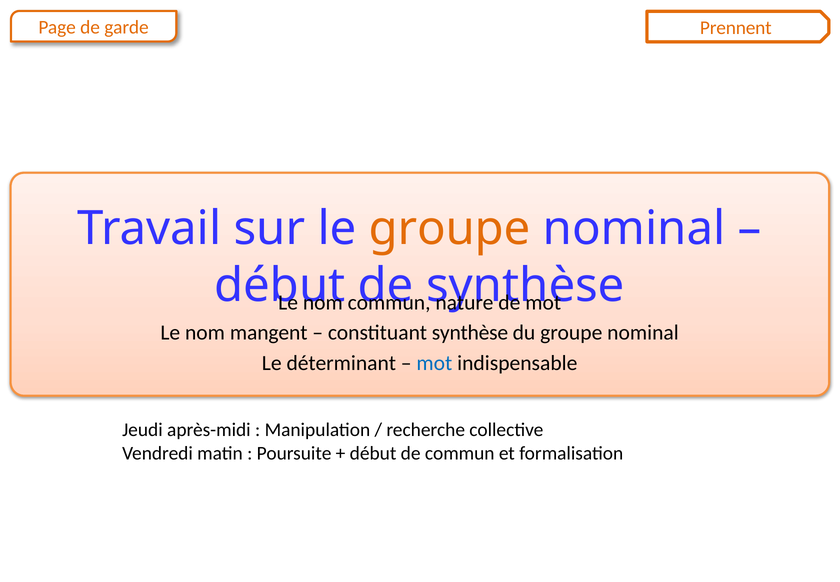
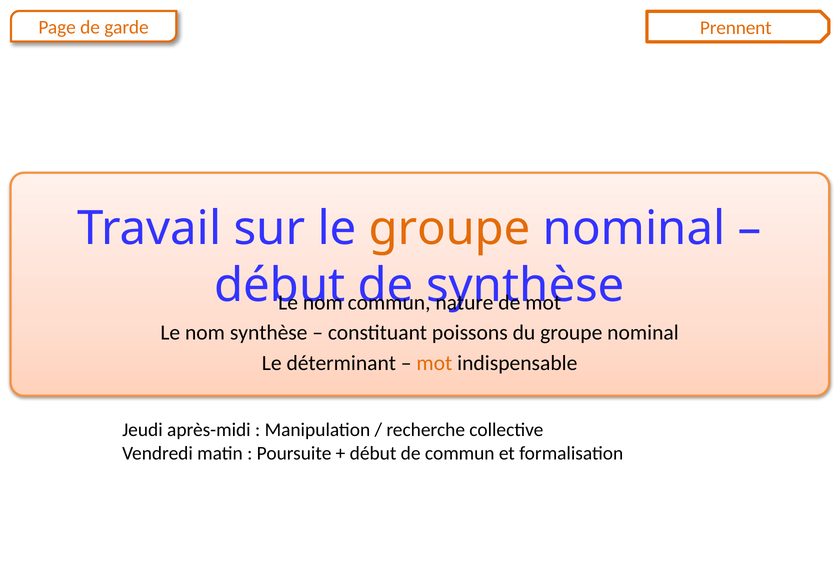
nom mangent: mangent -> synthèse
constituant synthèse: synthèse -> poissons
mot at (434, 363) colour: blue -> orange
